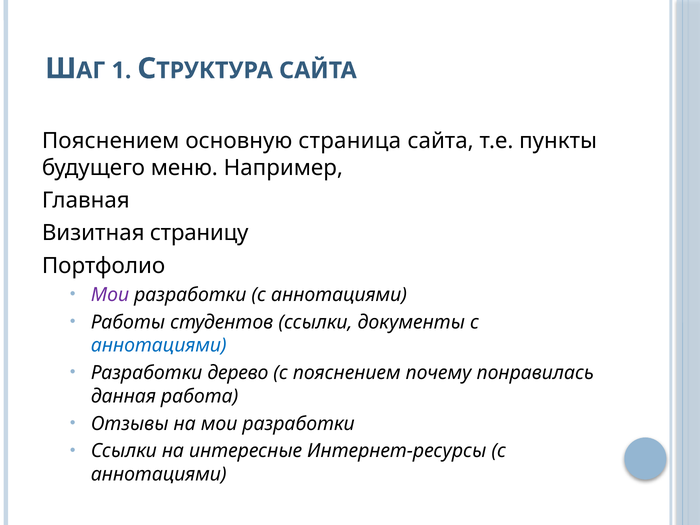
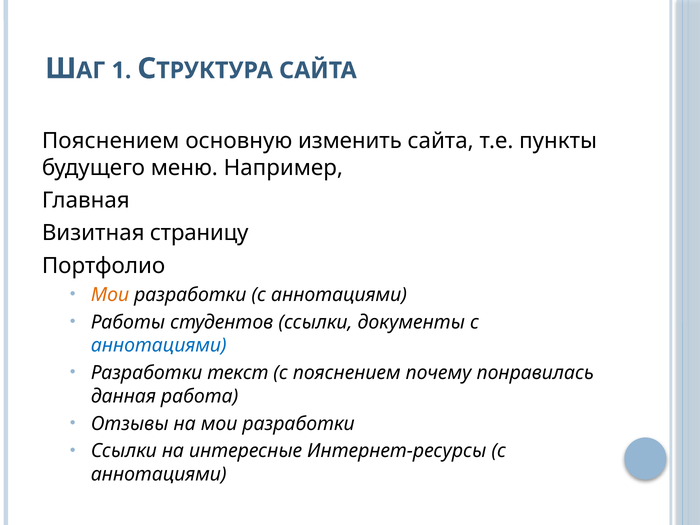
страница: страница -> изменить
Мои at (110, 295) colour: purple -> orange
дерево: дерево -> текст
